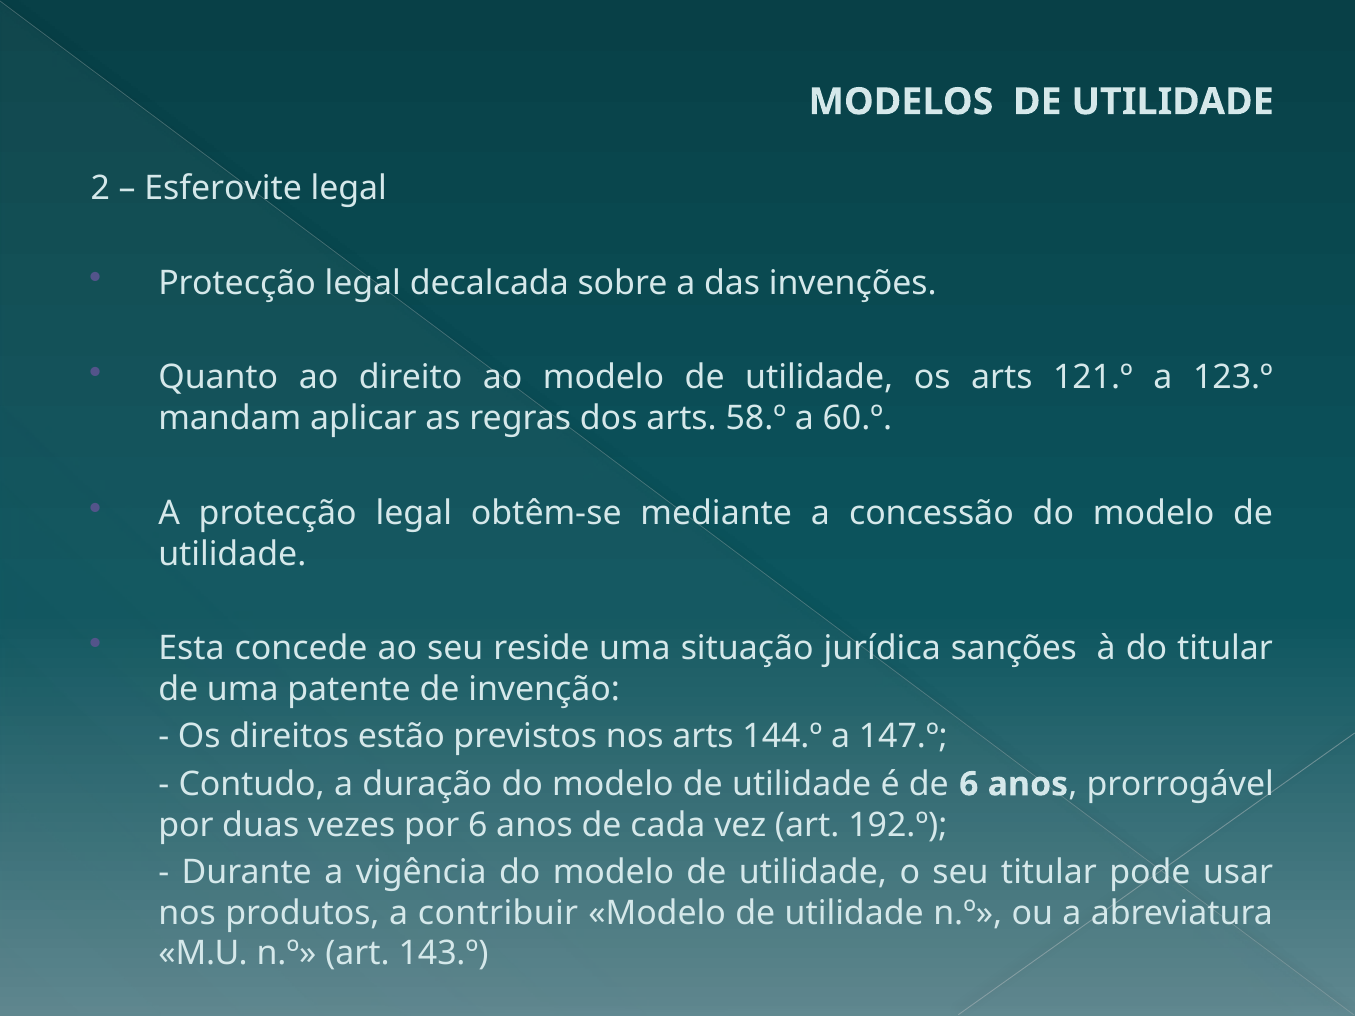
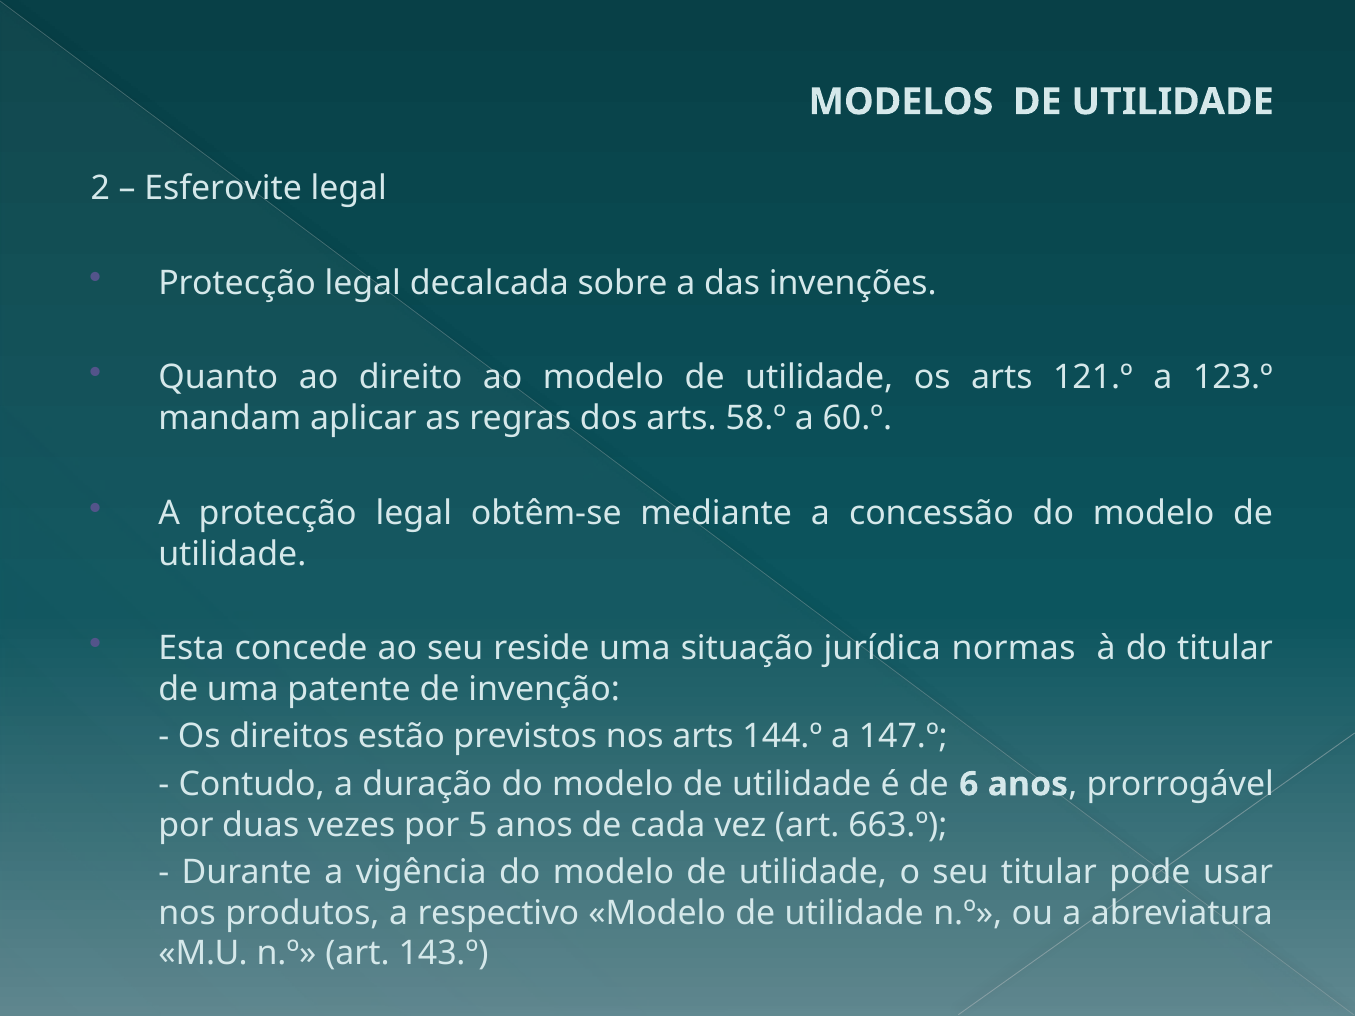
sanções: sanções -> normas
por 6: 6 -> 5
192.º: 192.º -> 663.º
contribuir: contribuir -> respectivo
